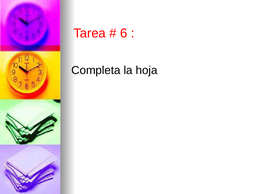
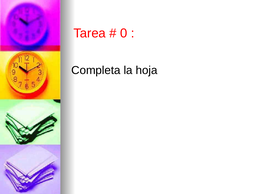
6: 6 -> 0
